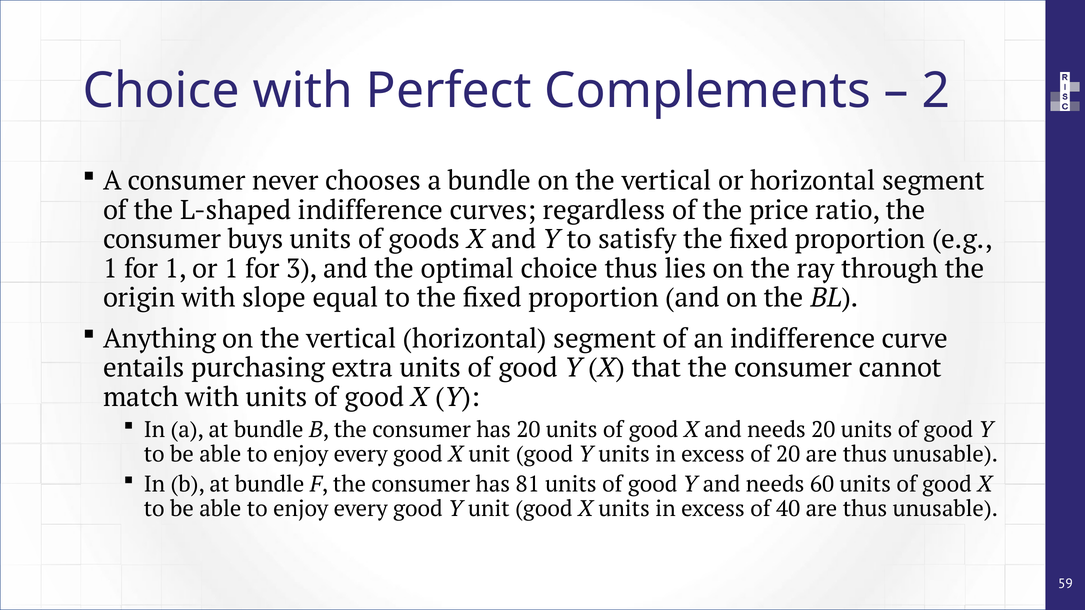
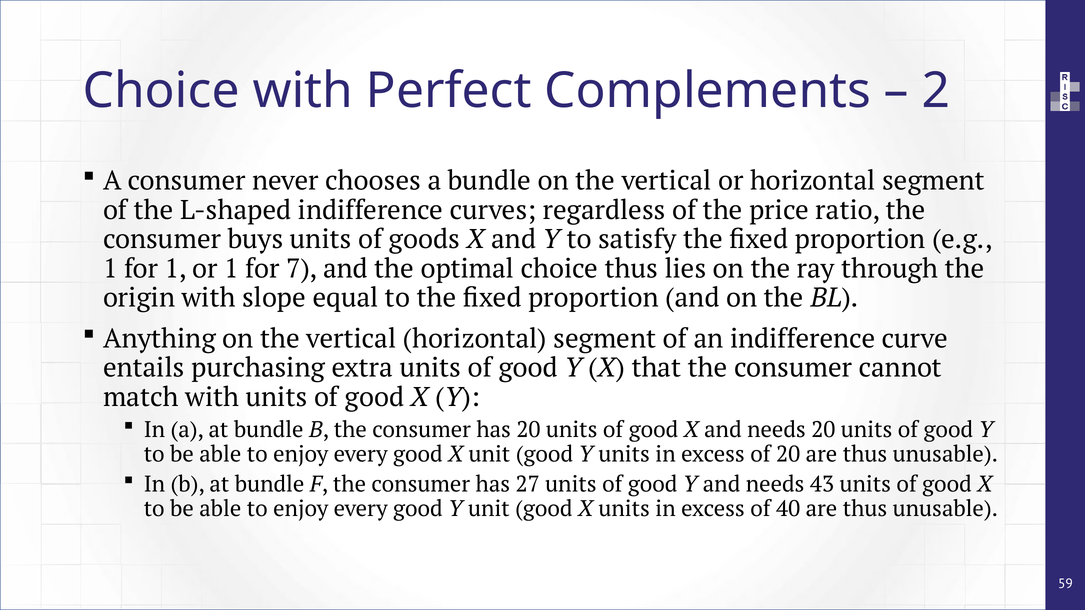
3: 3 -> 7
81: 81 -> 27
60: 60 -> 43
